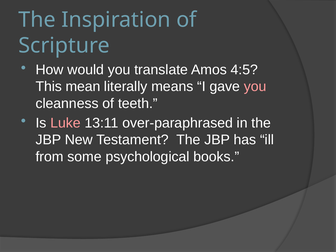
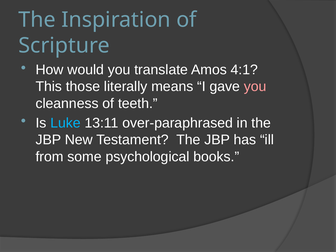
4:5: 4:5 -> 4:1
mean: mean -> those
Luke colour: pink -> light blue
